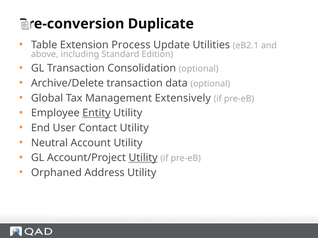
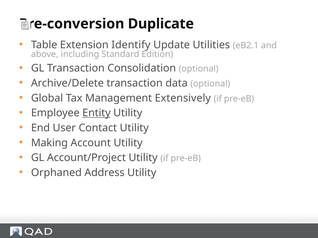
Process: Process -> Identify
Neutral: Neutral -> Making
Utility at (143, 158) underline: present -> none
